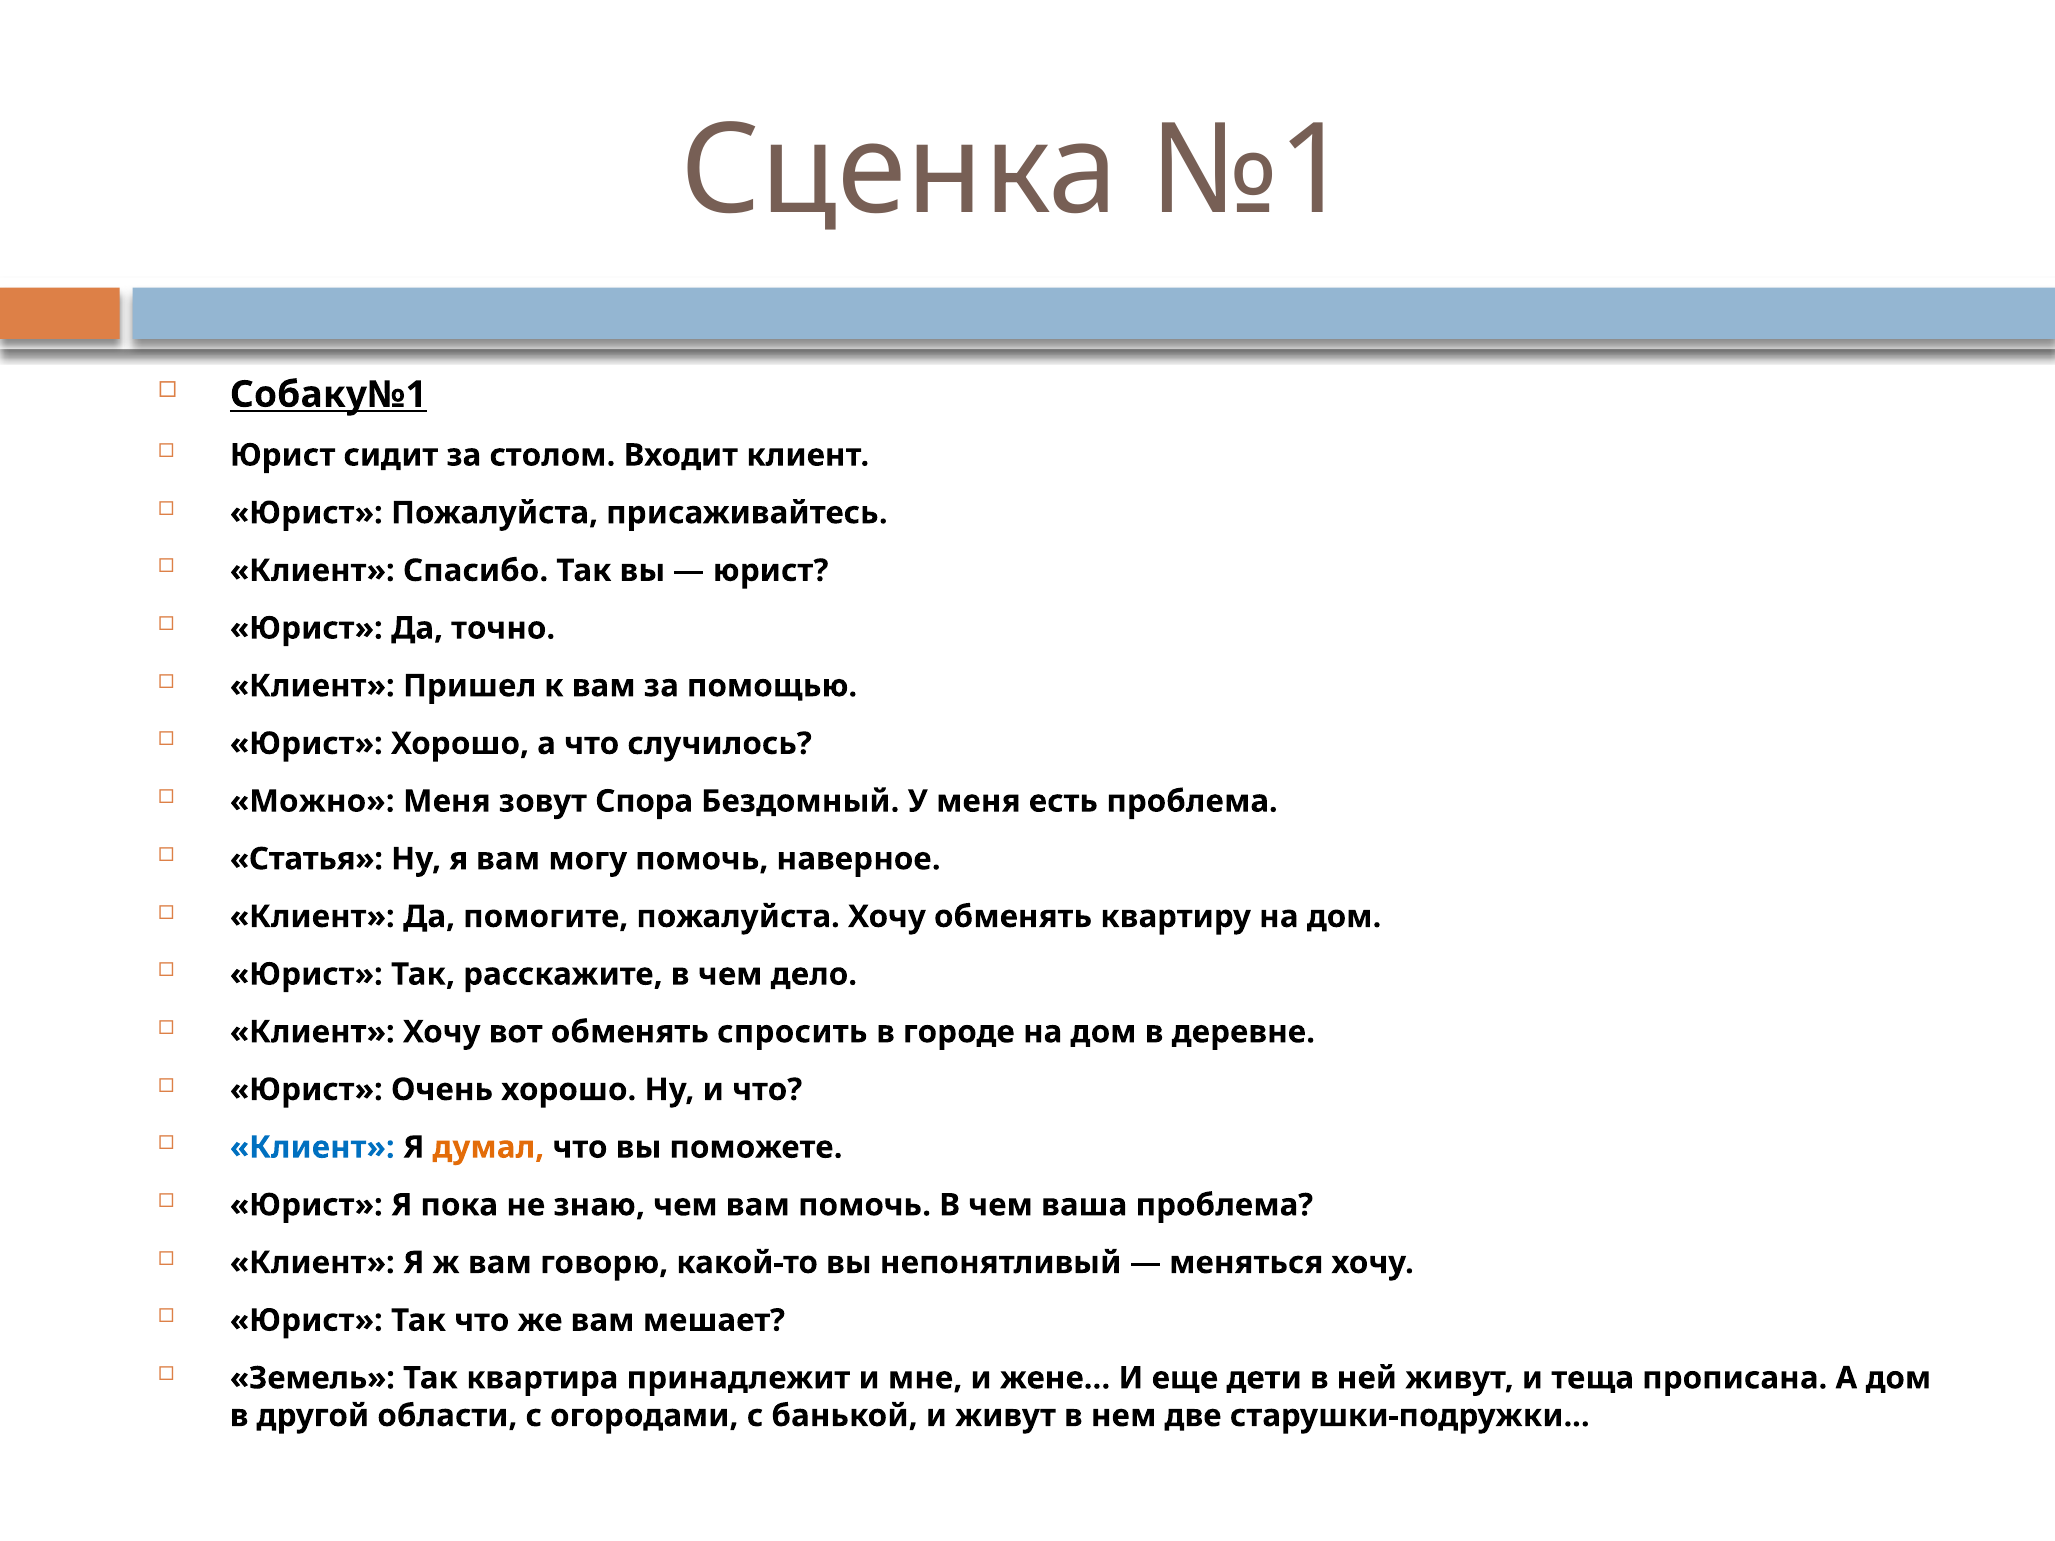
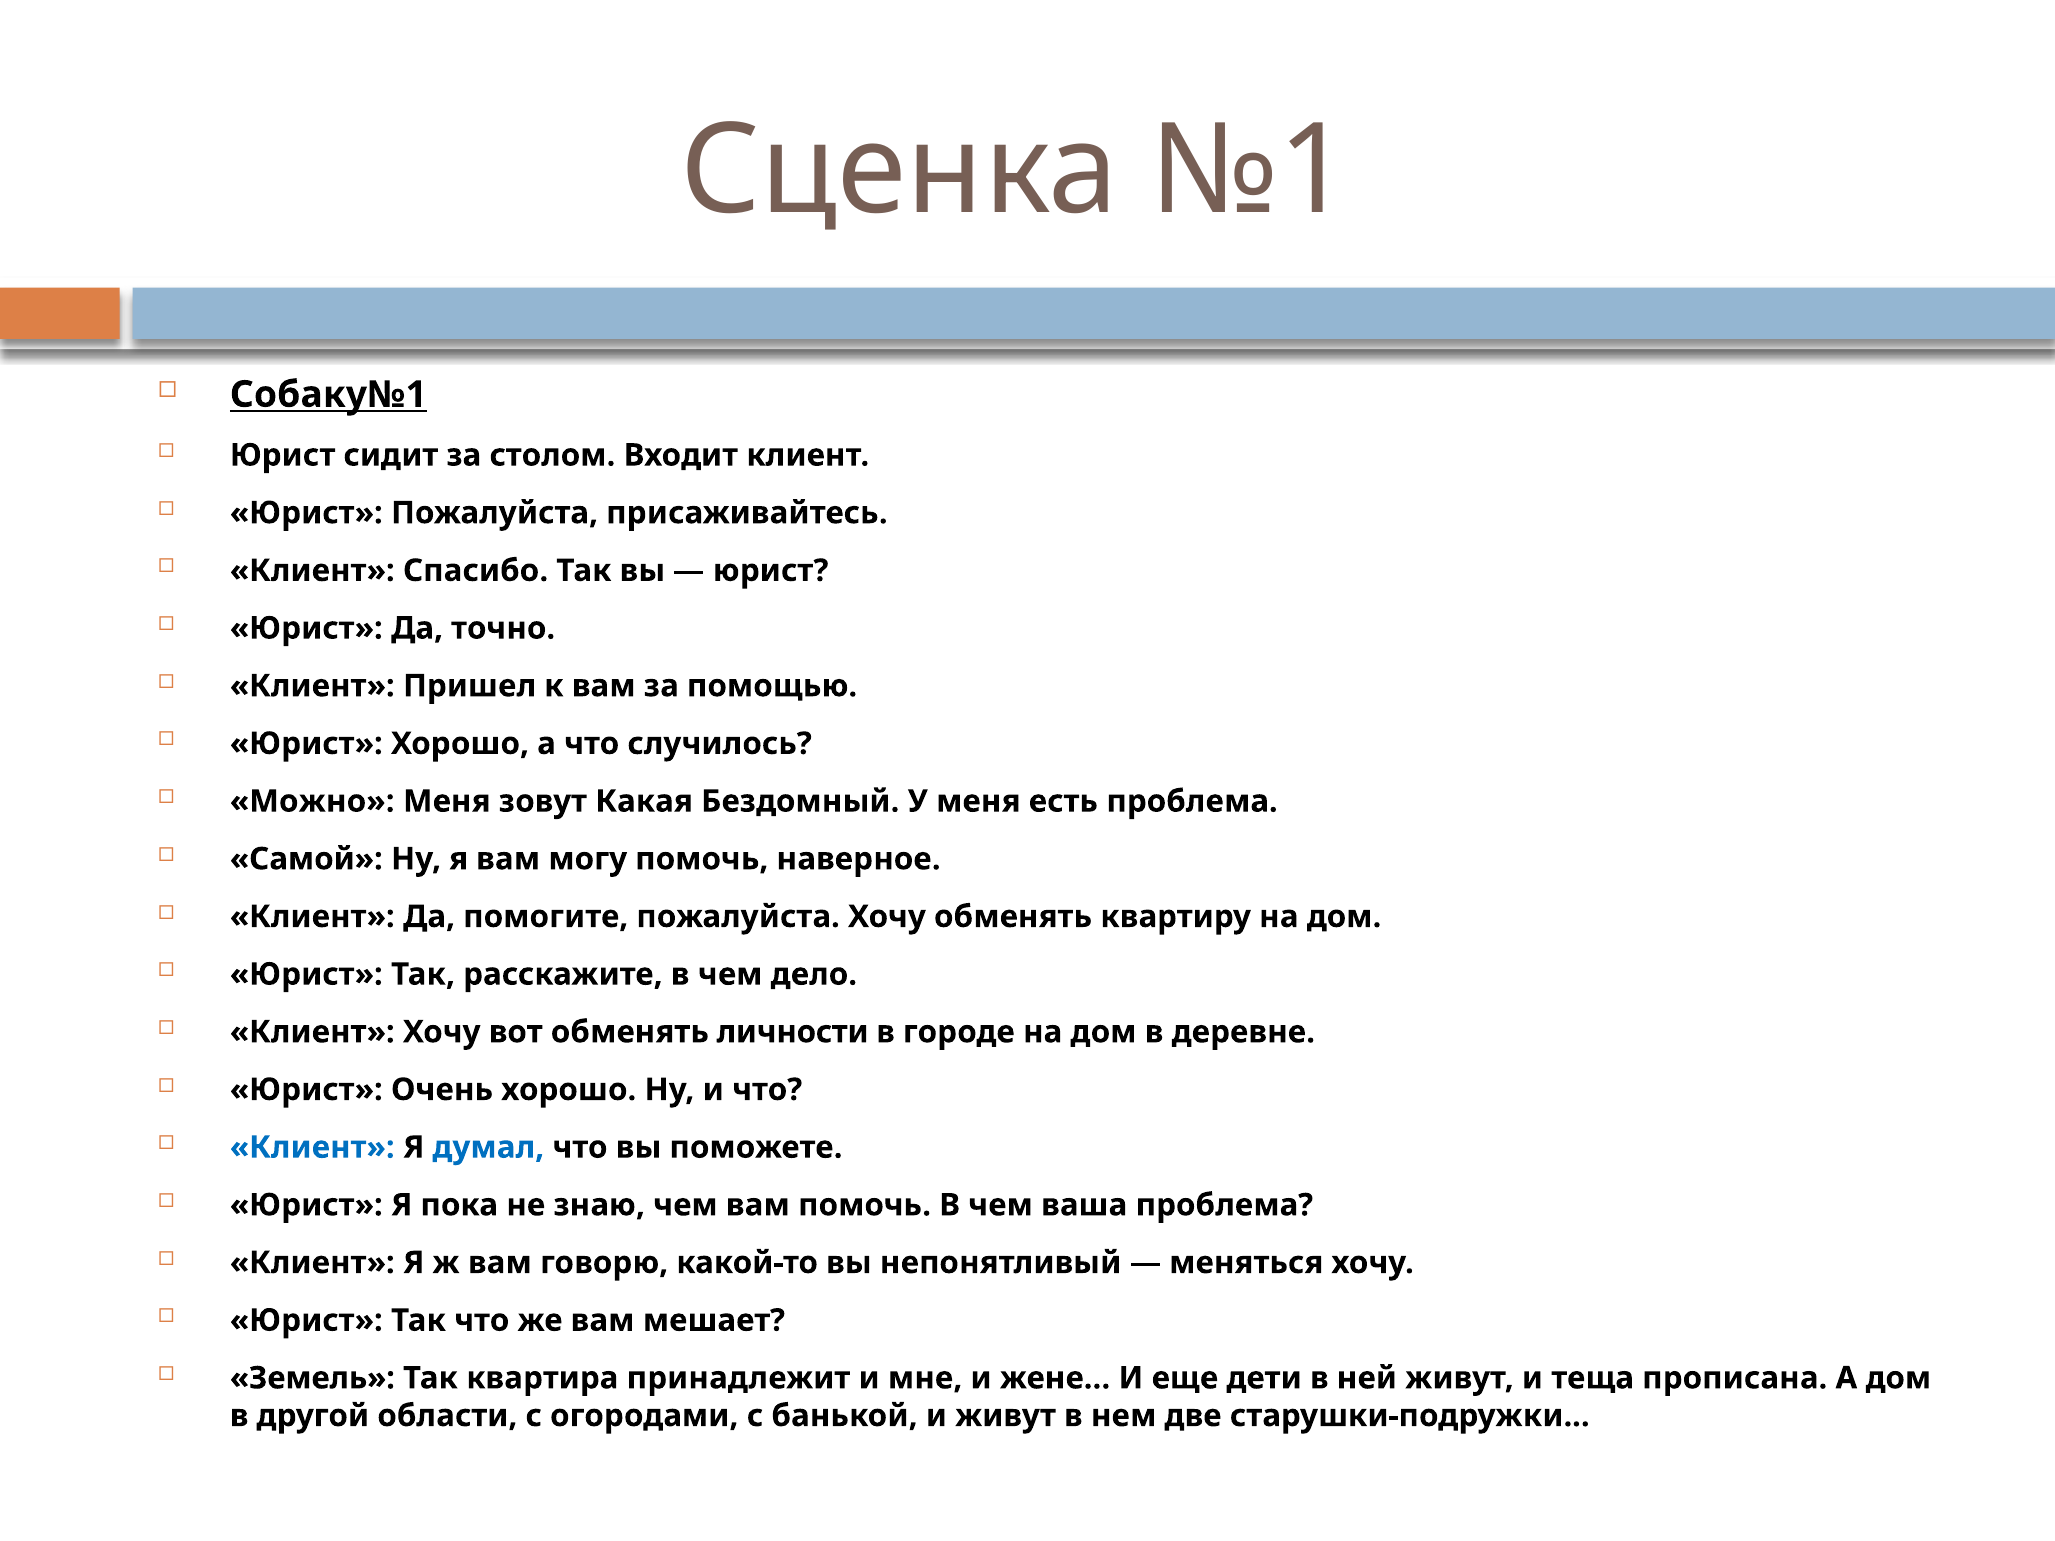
Спора: Спора -> Какая
Статья: Статья -> Самой
спросить: спросить -> личности
думал colour: orange -> blue
